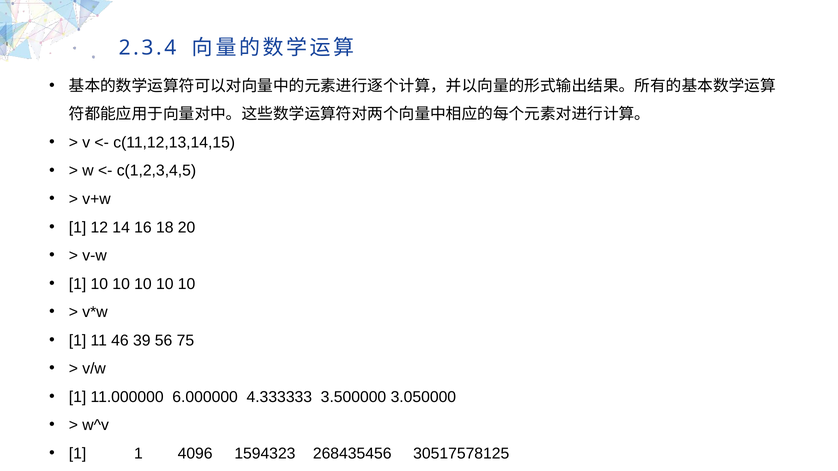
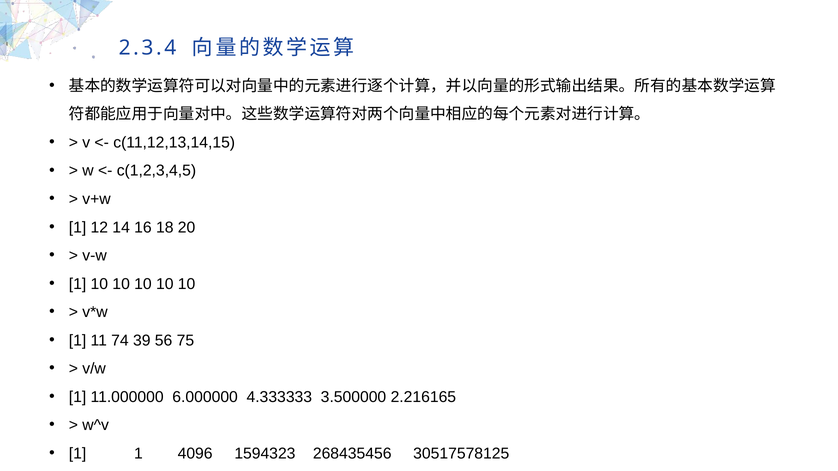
46: 46 -> 74
3.050000: 3.050000 -> 2.216165
